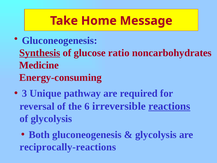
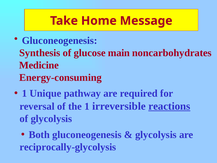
Synthesis underline: present -> none
ratio: ratio -> main
3 at (24, 93): 3 -> 1
the 6: 6 -> 1
reciprocally-reactions: reciprocally-reactions -> reciprocally-glycolysis
